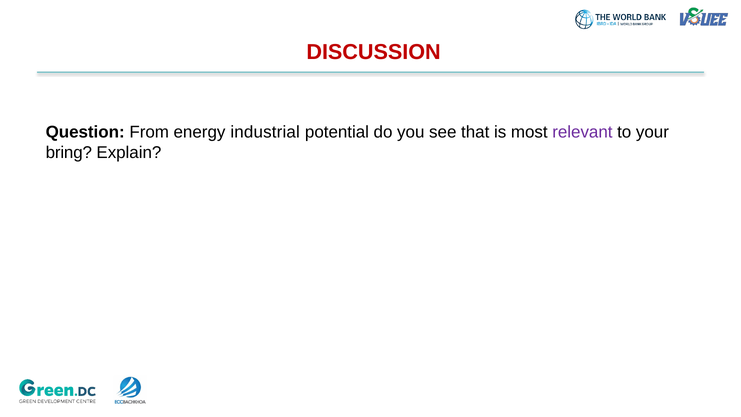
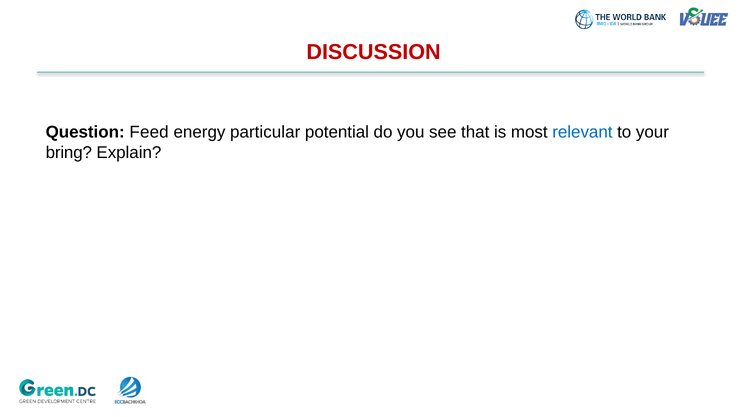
From: From -> Feed
industrial: industrial -> particular
relevant colour: purple -> blue
